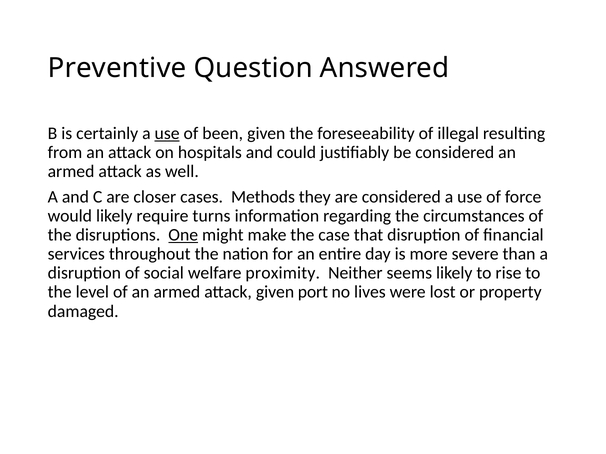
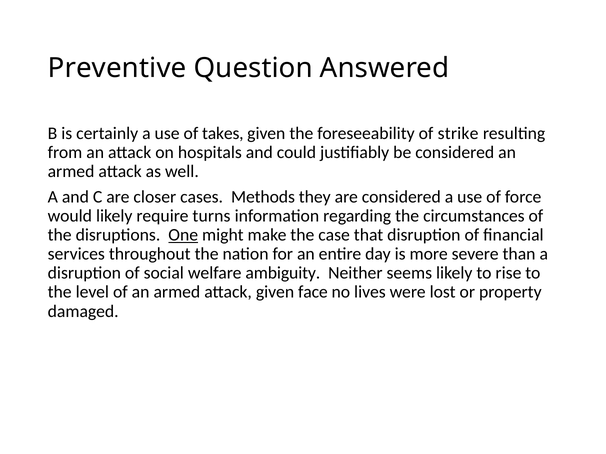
use at (167, 133) underline: present -> none
been: been -> takes
illegal: illegal -> strike
proximity: proximity -> ambiguity
port: port -> face
